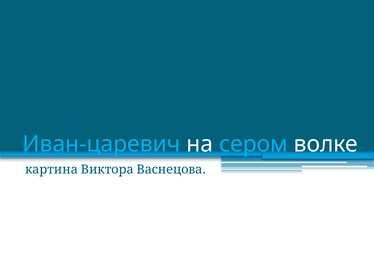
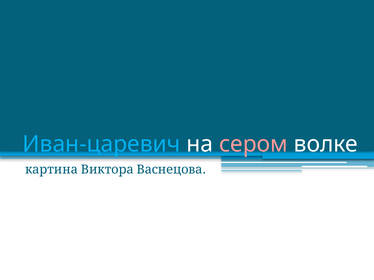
сером colour: light blue -> pink
